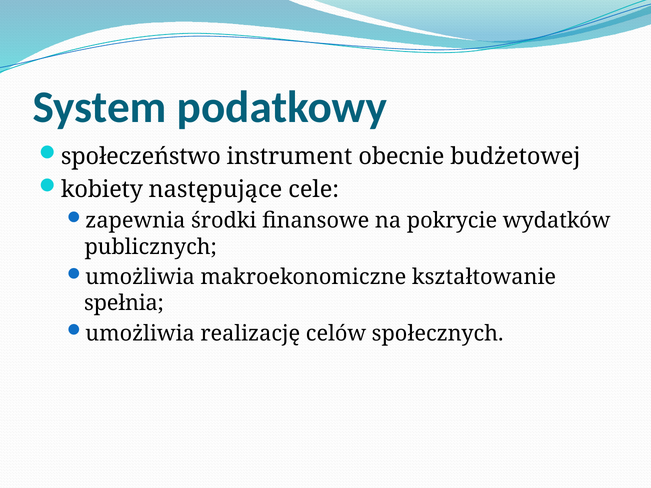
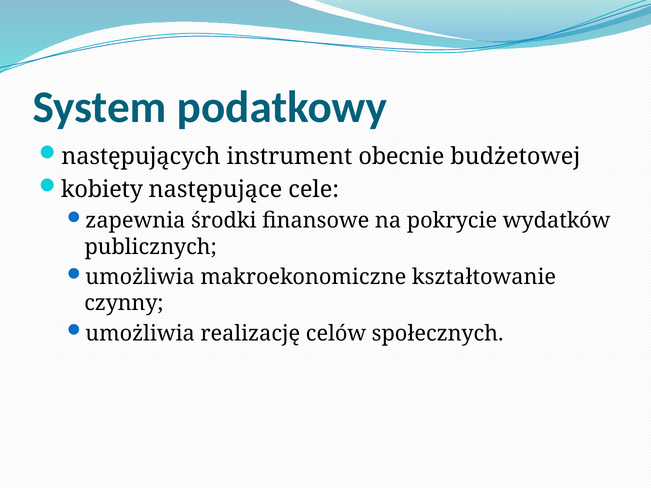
społeczeństwo: społeczeństwo -> następujących
spełnia: spełnia -> czynny
